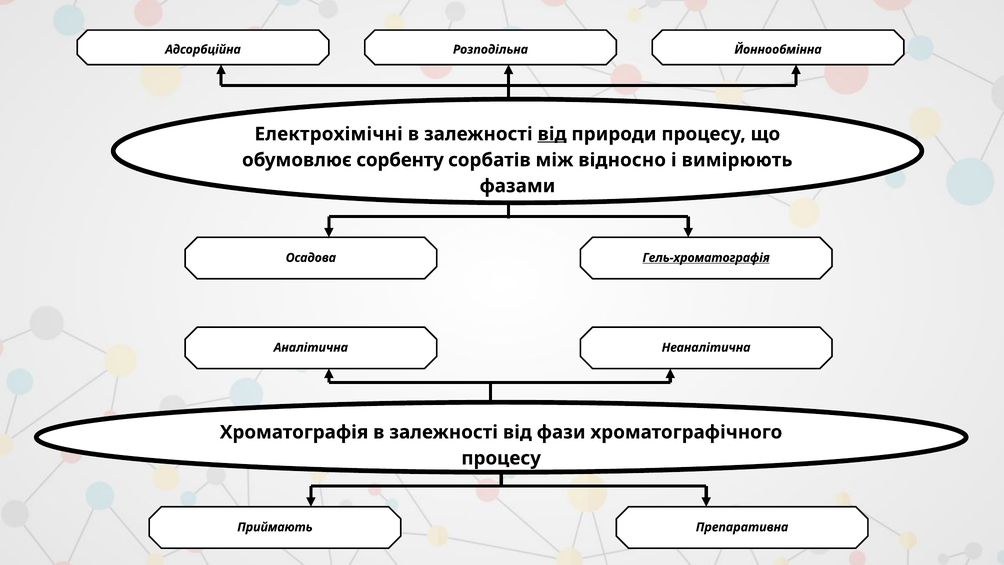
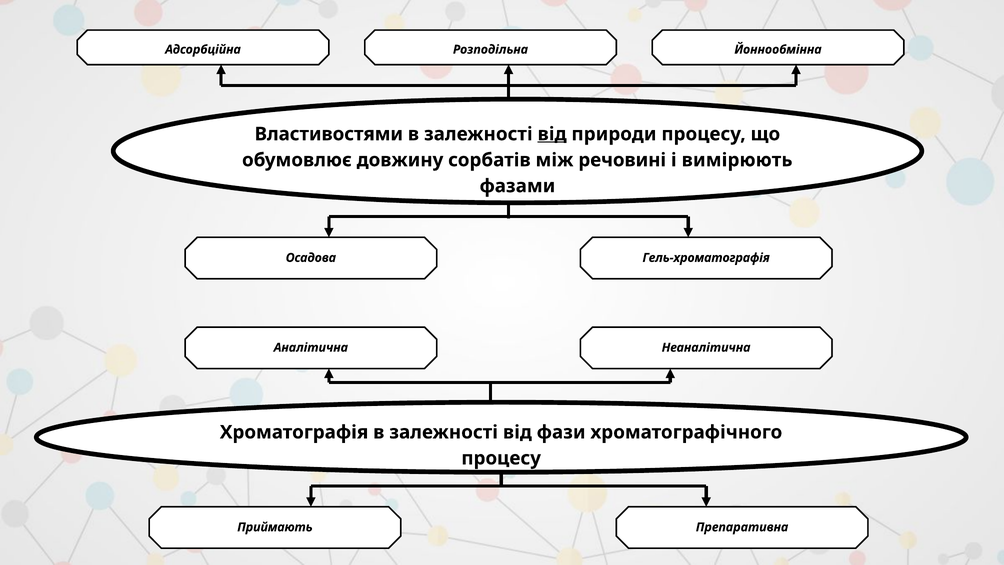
Електрохімічні: Електрохімічні -> Властивостями
сорбенту: сорбенту -> довжину
відносно: відносно -> речовині
Гель-хроматографія underline: present -> none
